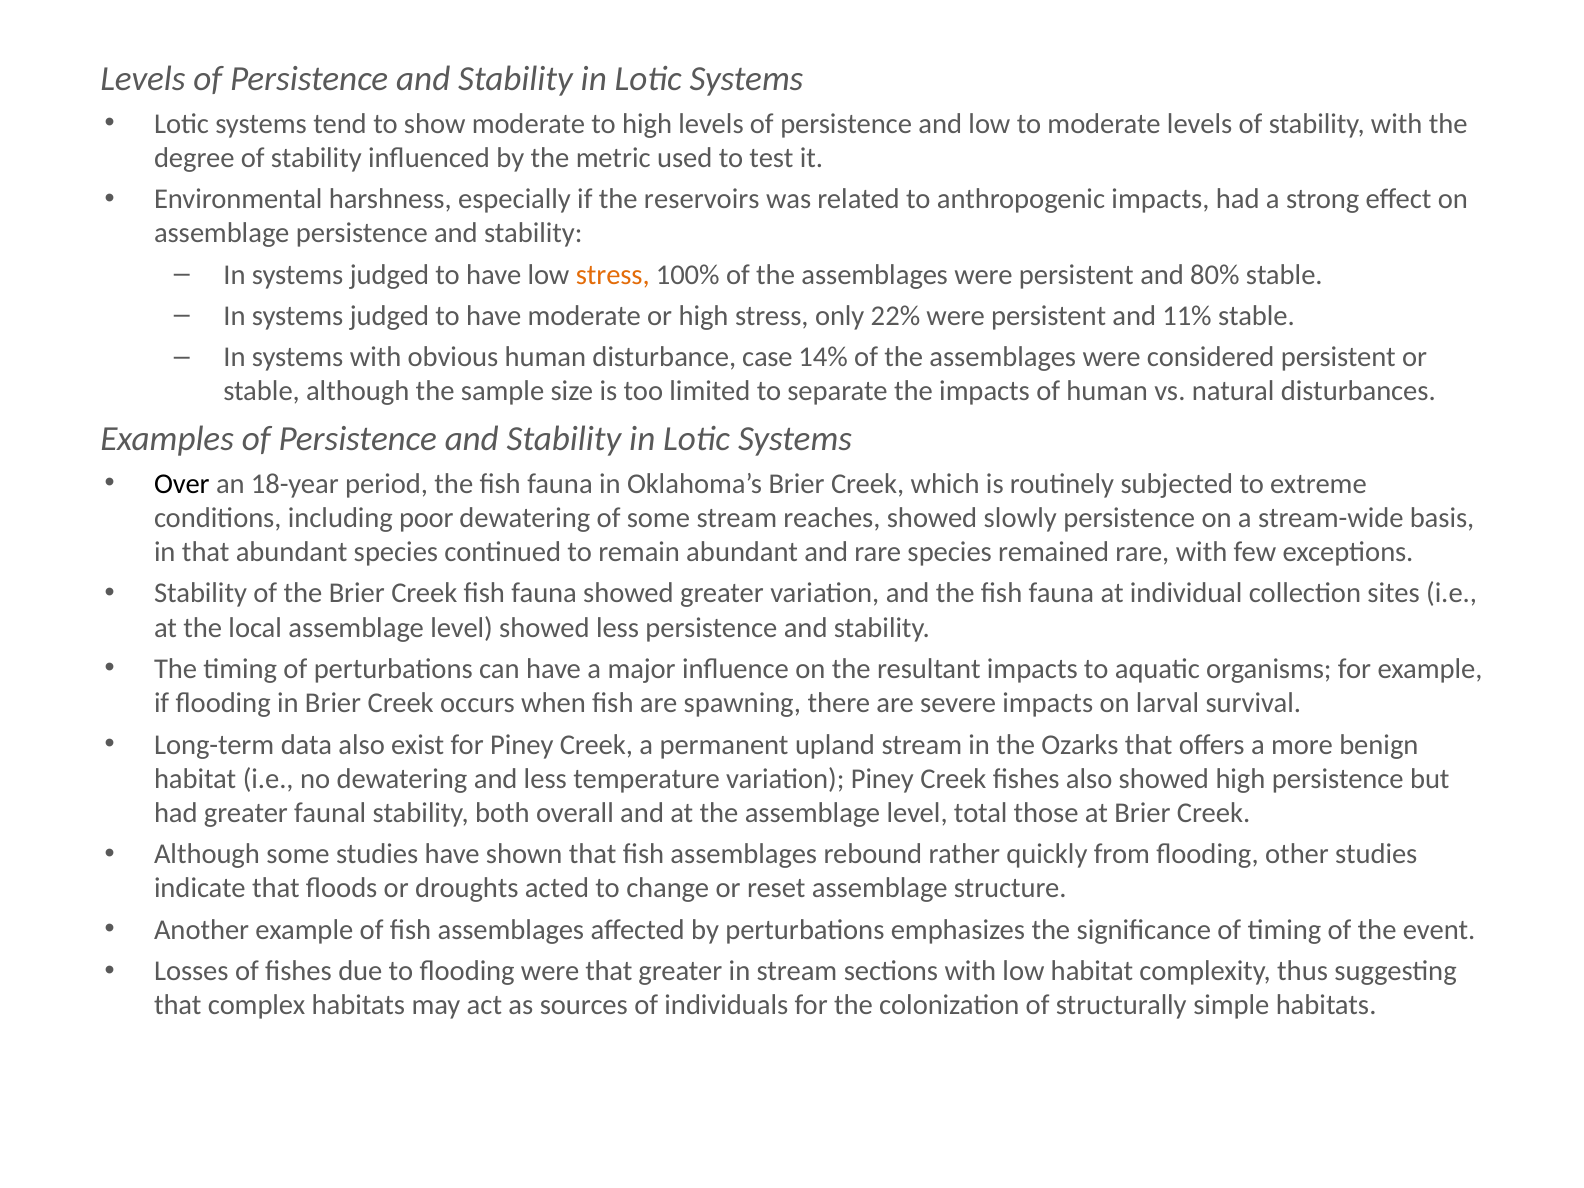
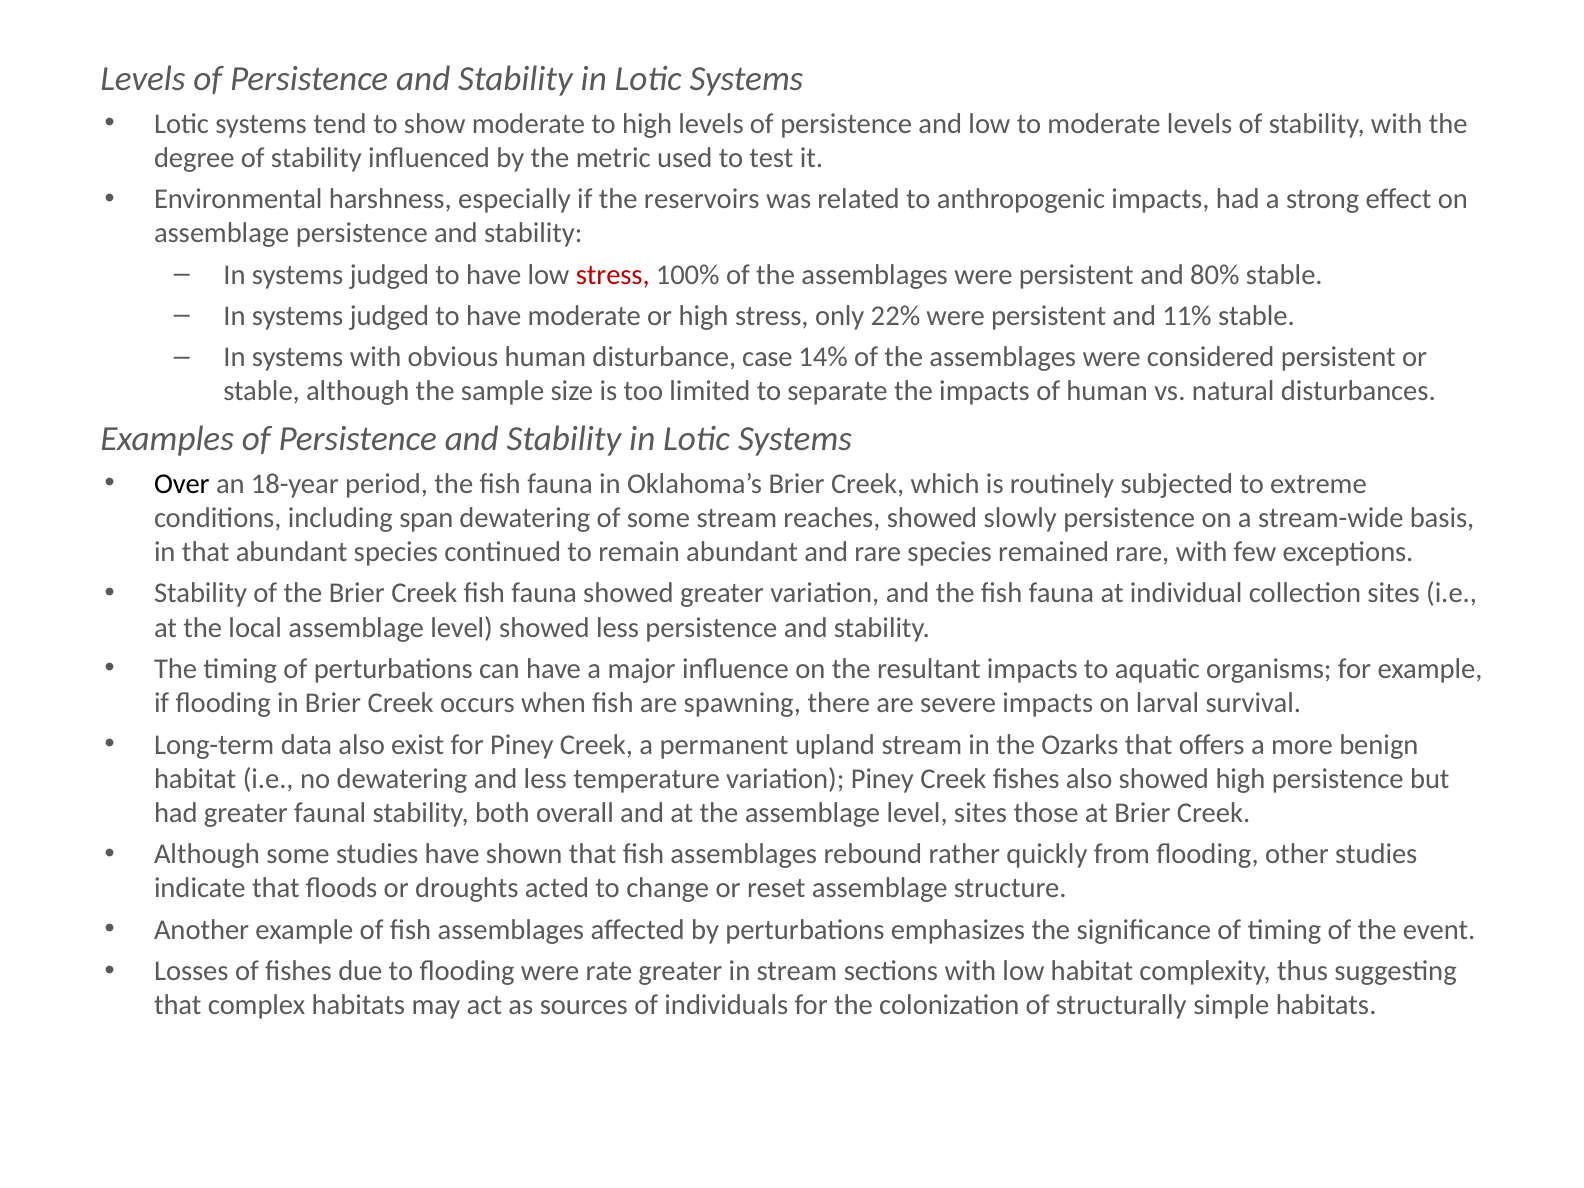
stress at (613, 275) colour: orange -> red
poor: poor -> span
level total: total -> sites
were that: that -> rate
